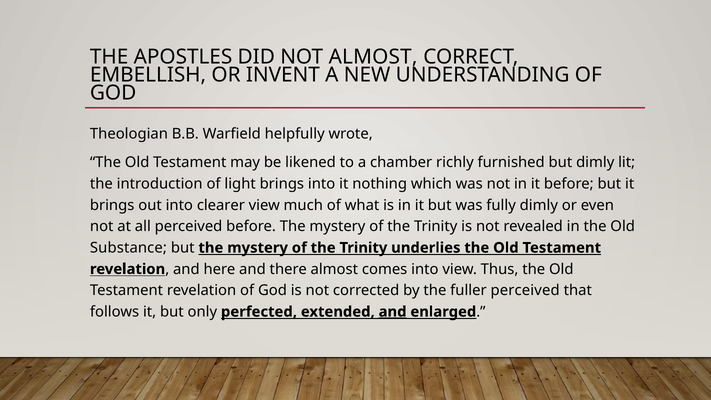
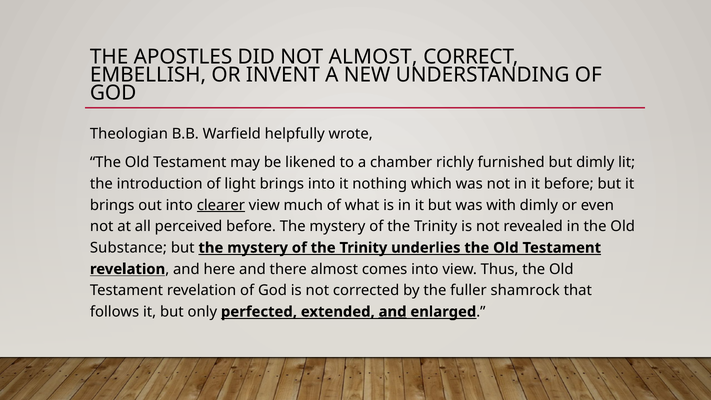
clearer underline: none -> present
fully: fully -> with
fuller perceived: perceived -> shamrock
